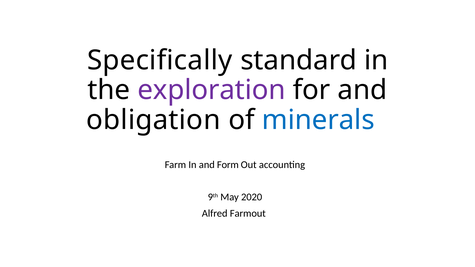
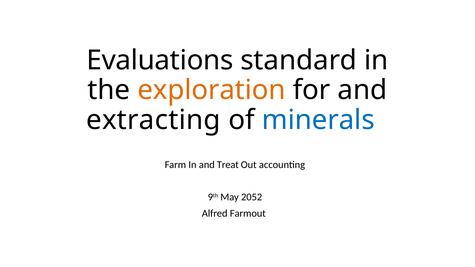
Specifically: Specifically -> Evaluations
exploration colour: purple -> orange
obligation: obligation -> extracting
Form: Form -> Treat
2020: 2020 -> 2052
